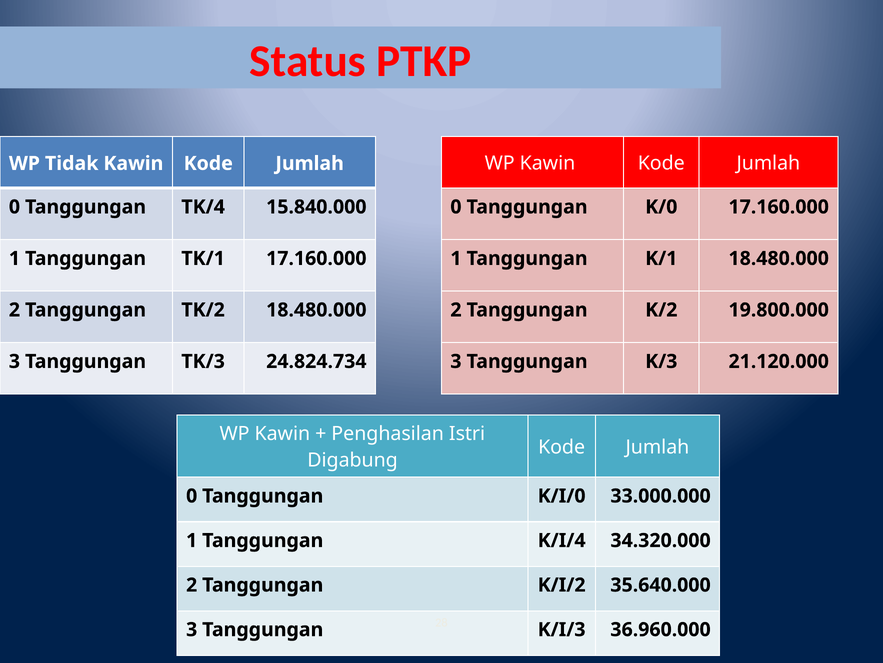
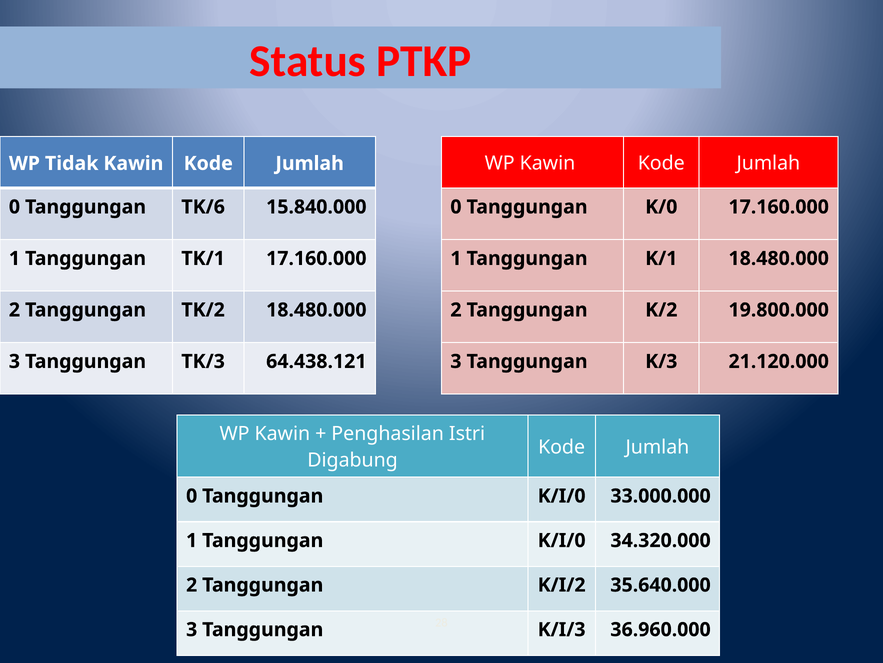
TK/4: TK/4 -> TK/6
24.824.734: 24.824.734 -> 64.438.121
1 Tanggungan K/I/4: K/I/4 -> K/I/0
